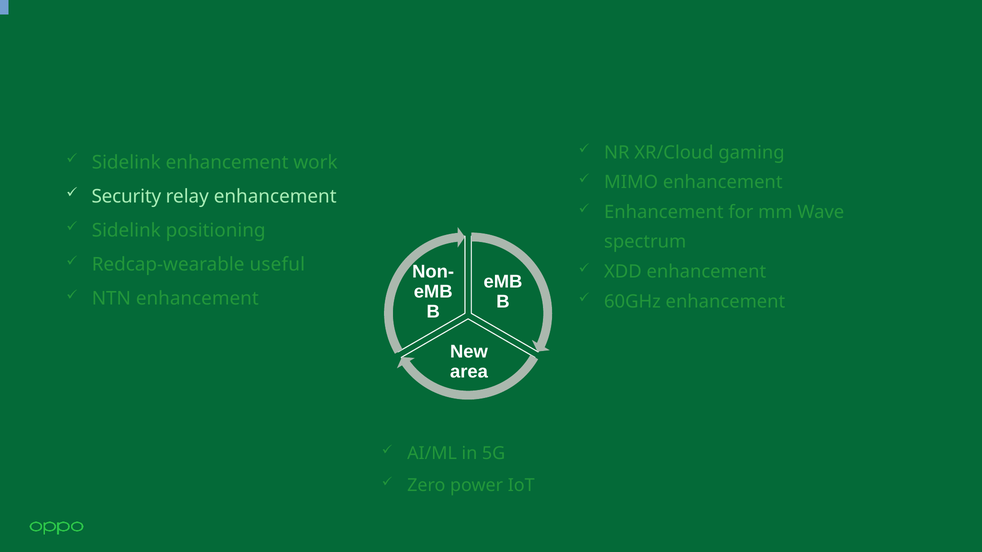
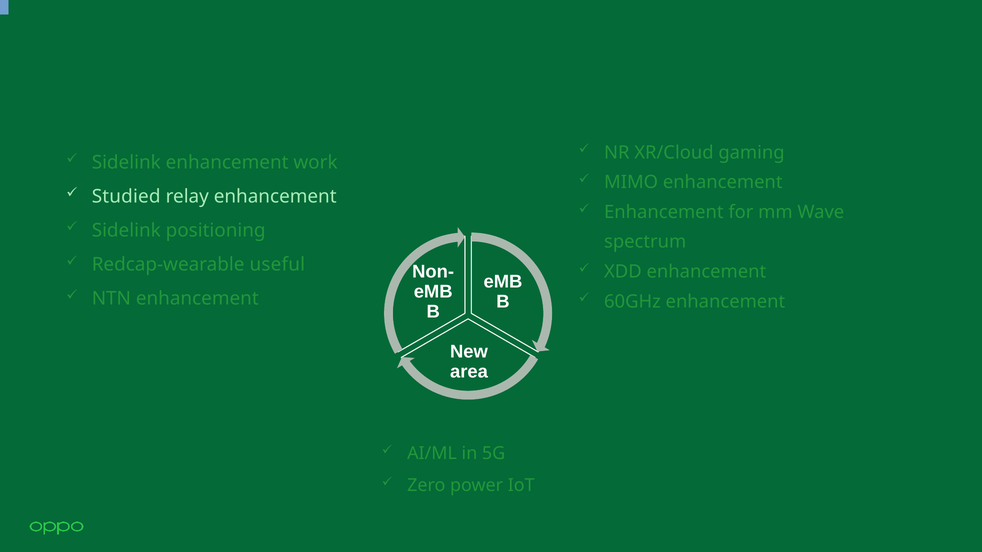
Security: Security -> Studied
